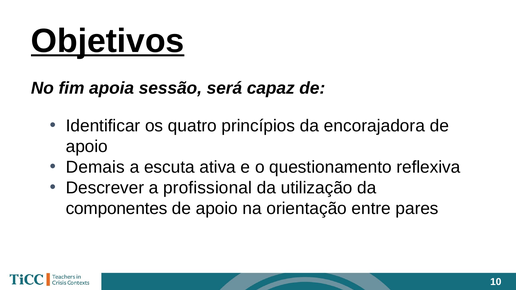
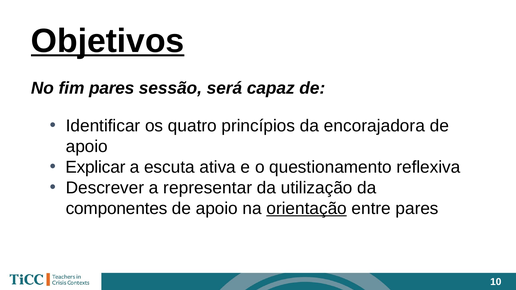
fim apoia: apoia -> pares
Demais: Demais -> Explicar
profissional: profissional -> representar
orientação underline: none -> present
